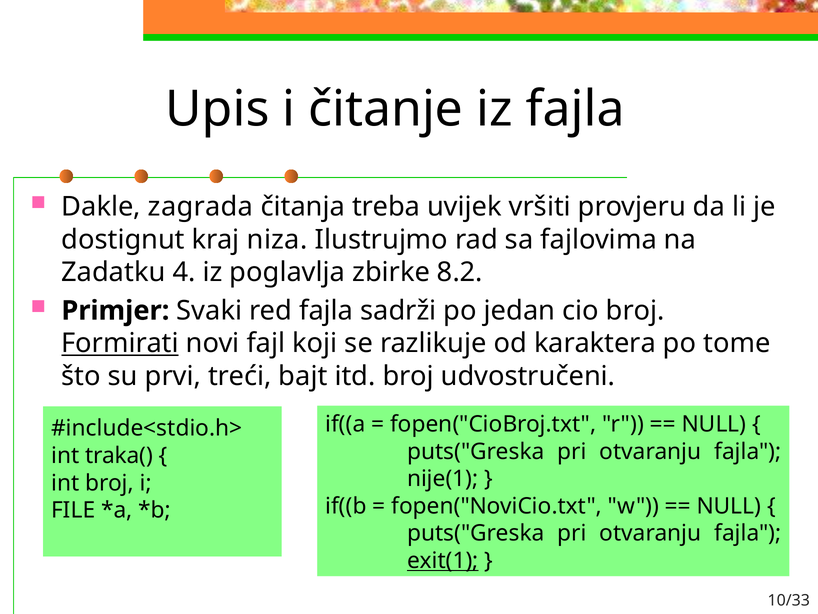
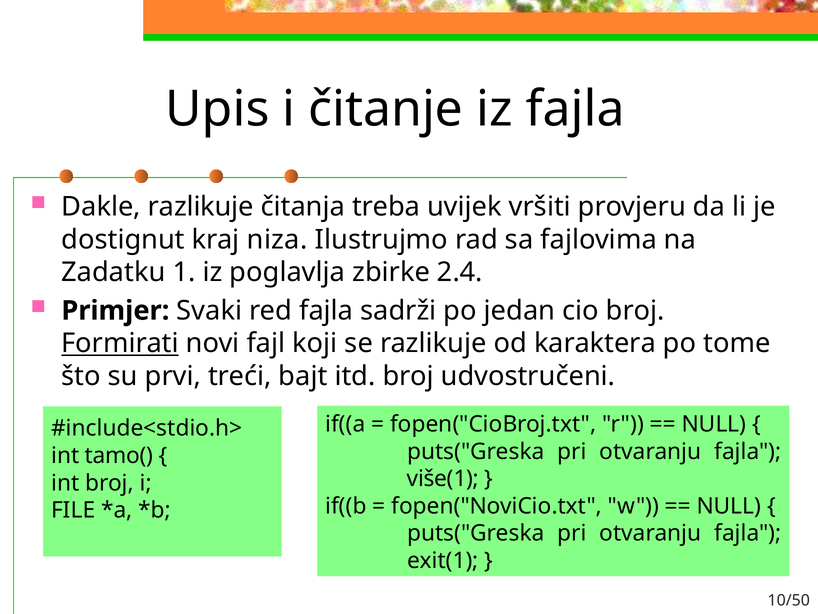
Dakle zagrada: zagrada -> razlikuje
4: 4 -> 1
8.2: 8.2 -> 2.4
traka(: traka( -> tamo(
nije(1: nije(1 -> više(1
exit(1 underline: present -> none
10/33: 10/33 -> 10/50
